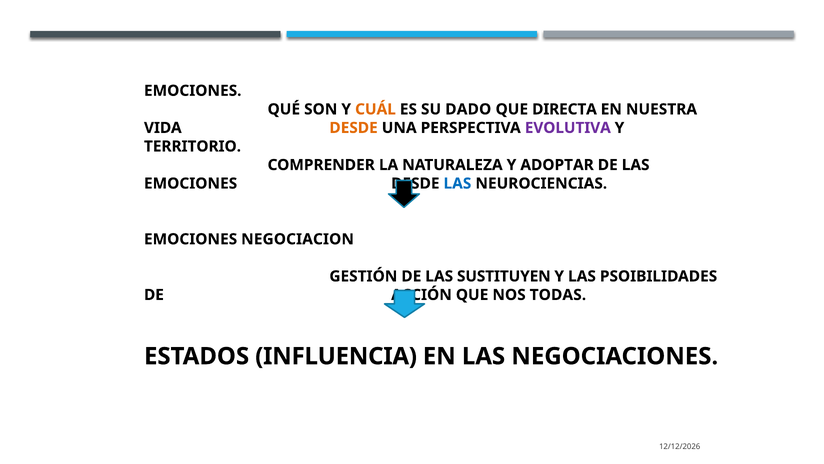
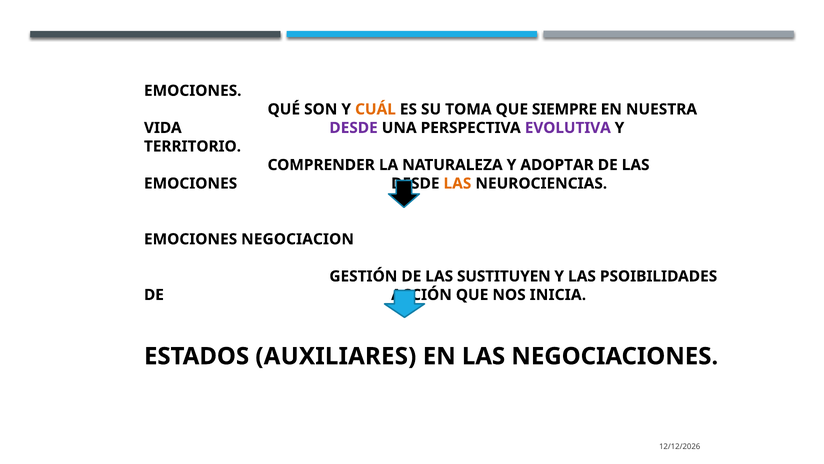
DADO: DADO -> TOMA
DIRECTA: DIRECTA -> SIEMPRE
DESDE at (354, 128) colour: orange -> purple
LAS at (457, 183) colour: blue -> orange
TODAS: TODAS -> INICIA
INFLUENCIA: INFLUENCIA -> AUXILIARES
